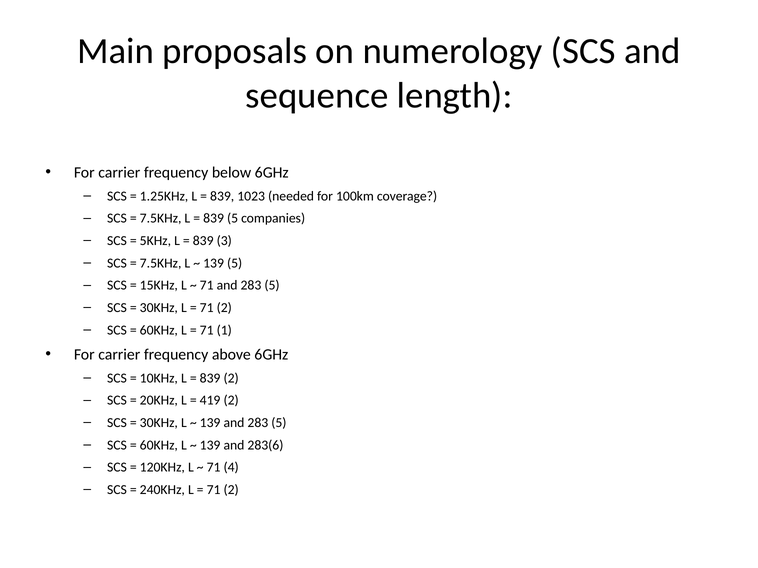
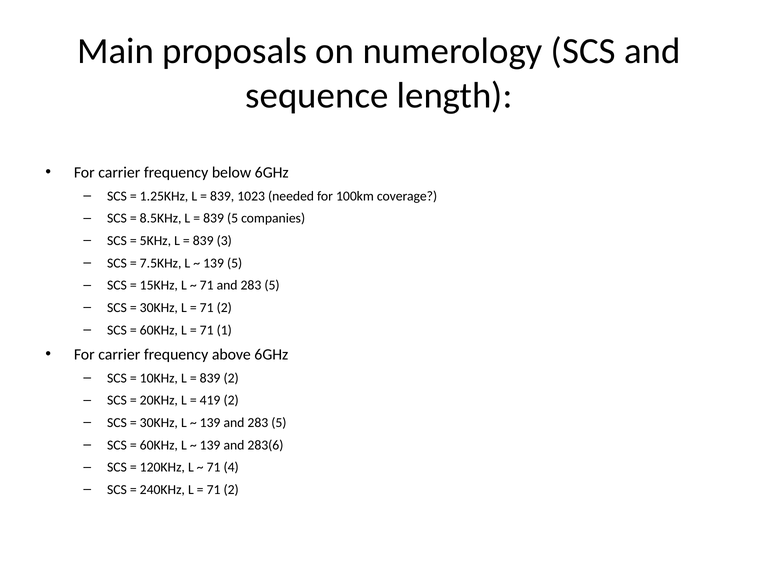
7.5KHz at (161, 219): 7.5KHz -> 8.5KHz
